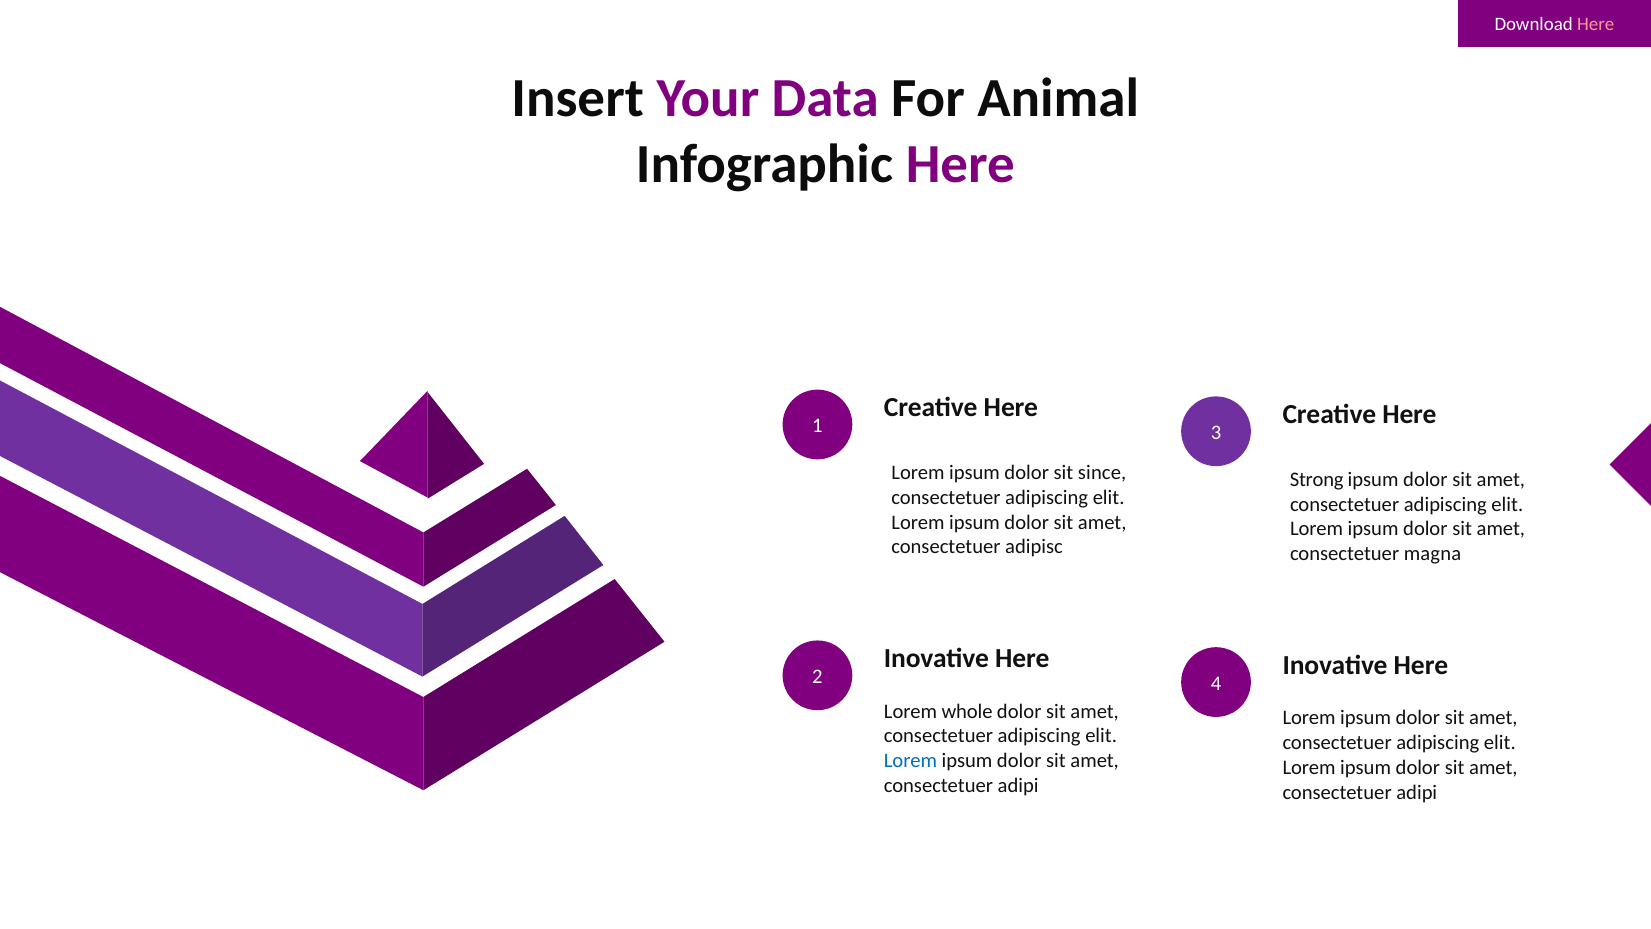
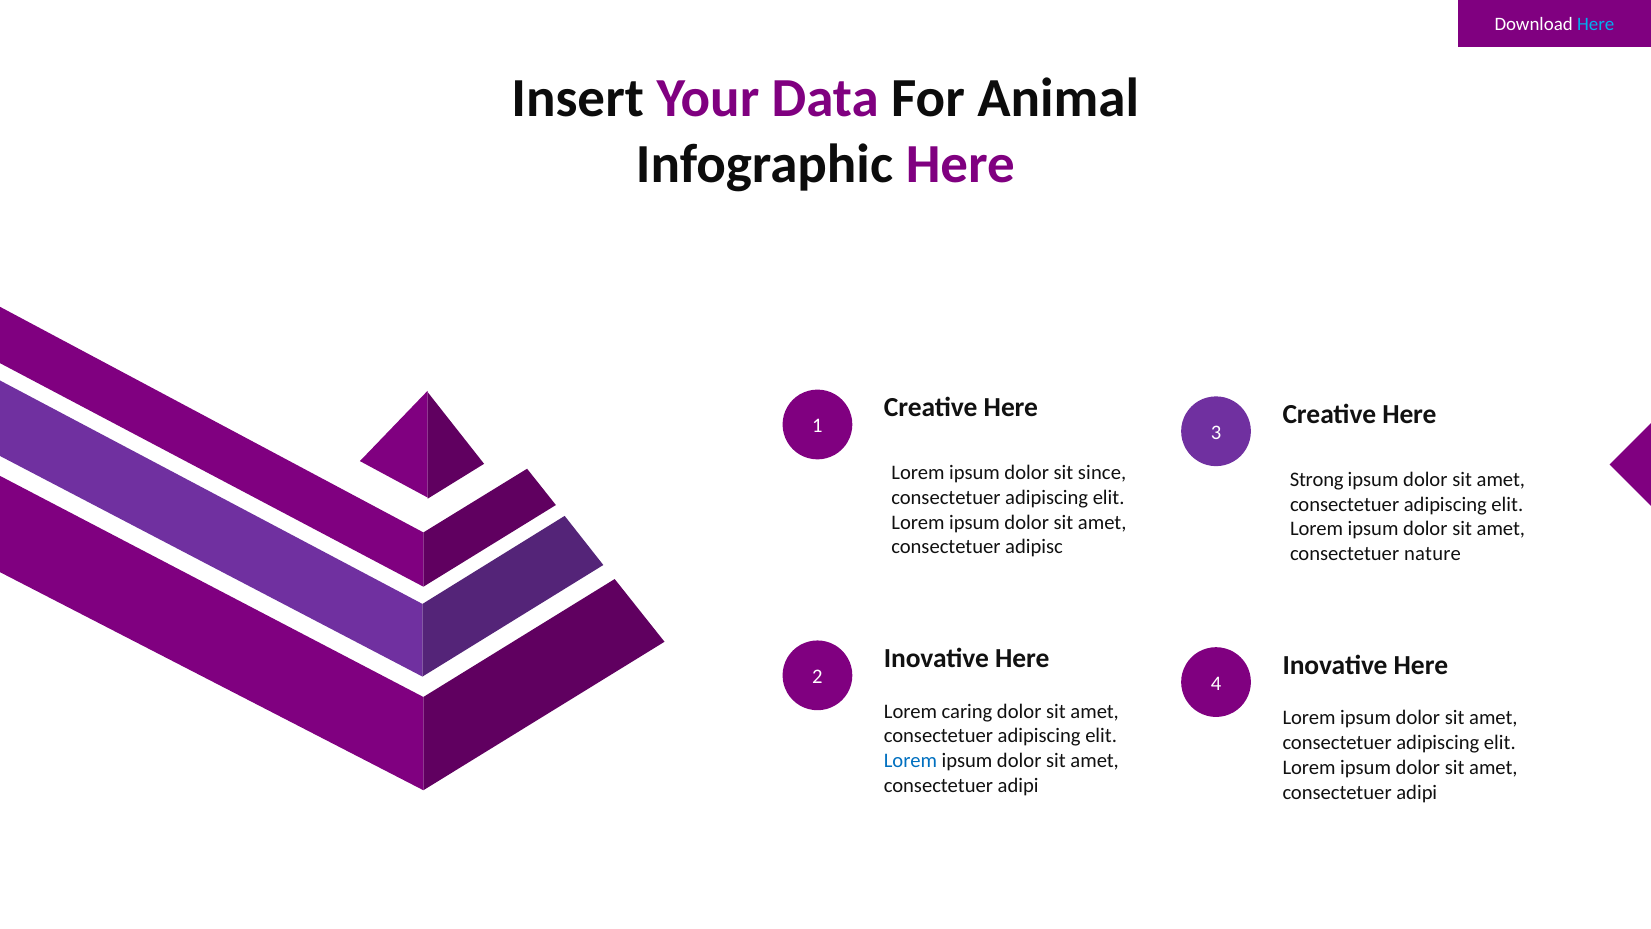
Here at (1596, 25) colour: pink -> light blue
magna: magna -> nature
whole: whole -> caring
